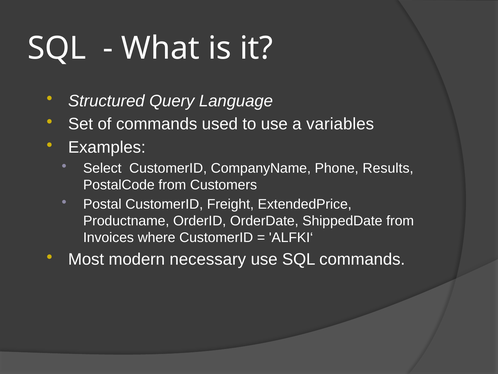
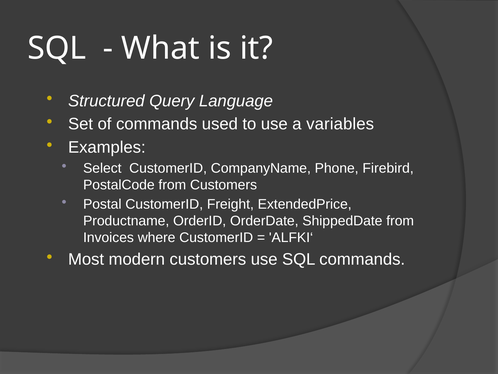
Results: Results -> Firebird
modern necessary: necessary -> customers
